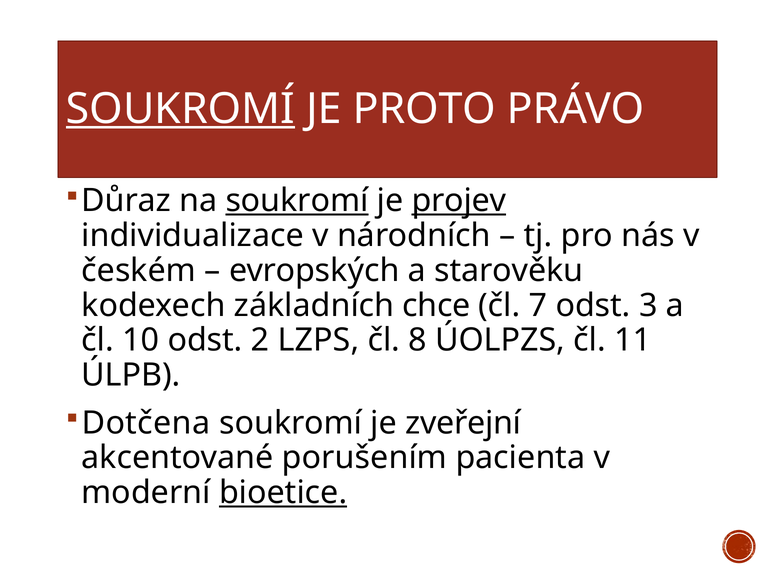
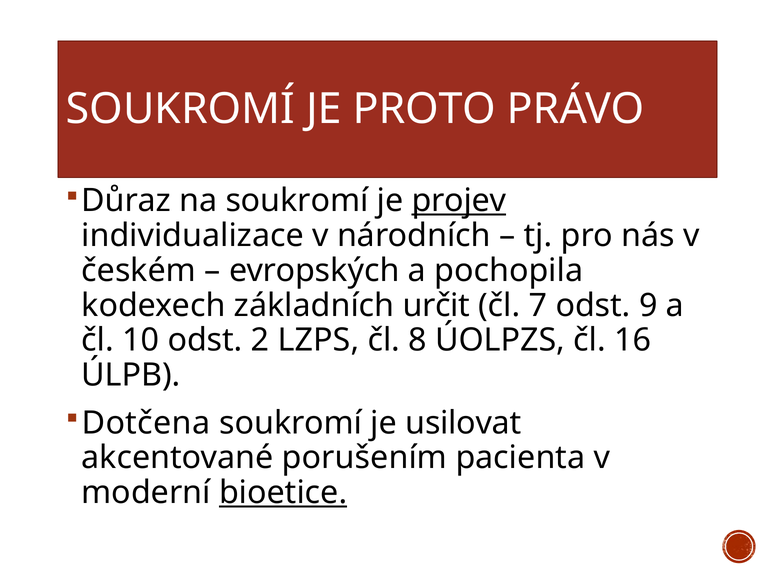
SOUKROMÍ at (180, 109) underline: present -> none
soukromí at (297, 201) underline: present -> none
starověku: starověku -> pochopila
chce: chce -> určit
3: 3 -> 9
11: 11 -> 16
zveřejní: zveřejní -> usilovat
